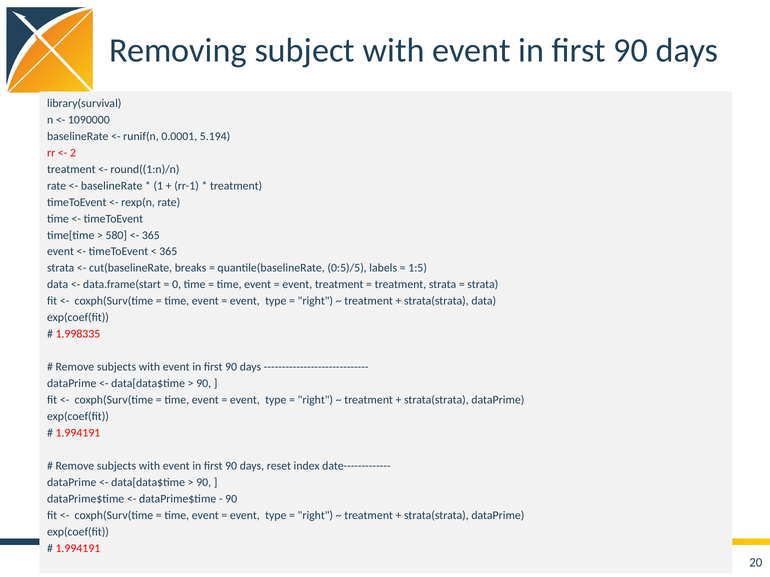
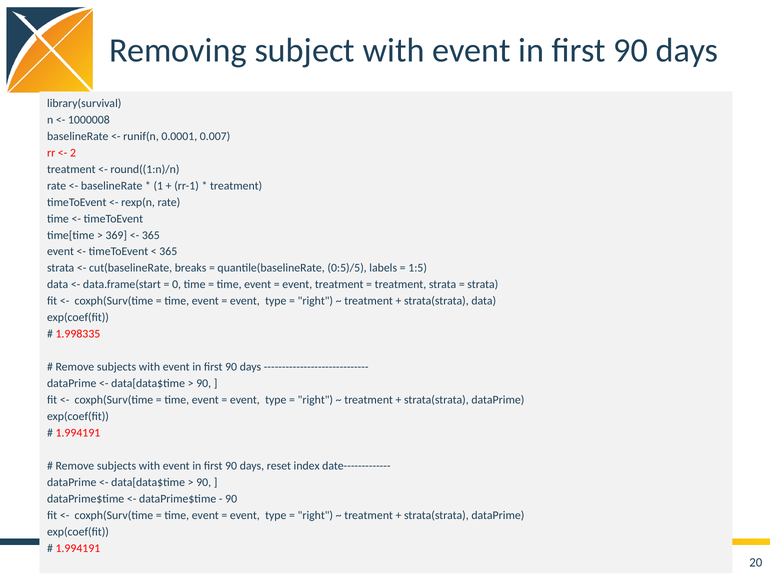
1090000: 1090000 -> 1000008
5.194: 5.194 -> 0.007
580: 580 -> 369
